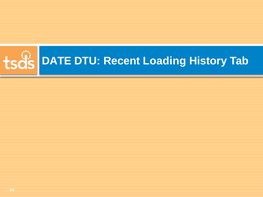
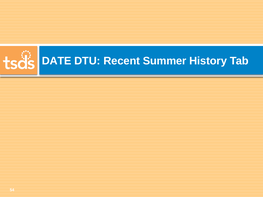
Loading: Loading -> Summer
